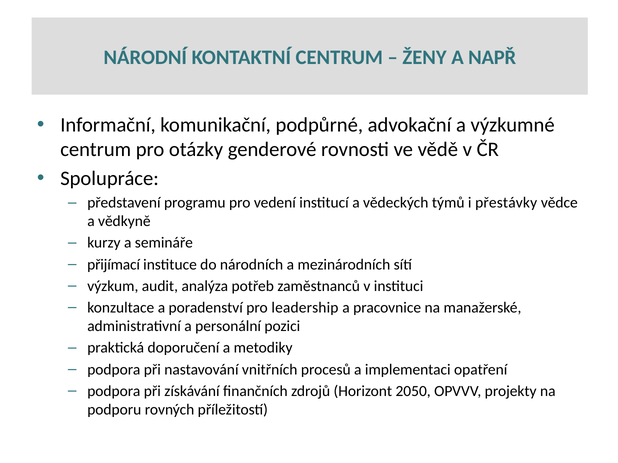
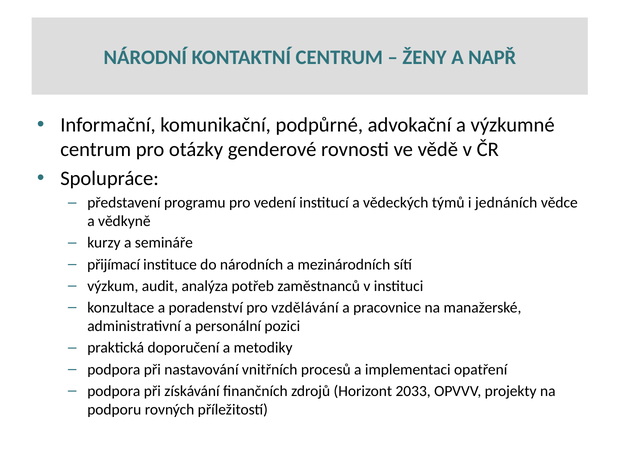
přestávky: přestávky -> jednáních
leadership: leadership -> vzdělávání
2050: 2050 -> 2033
